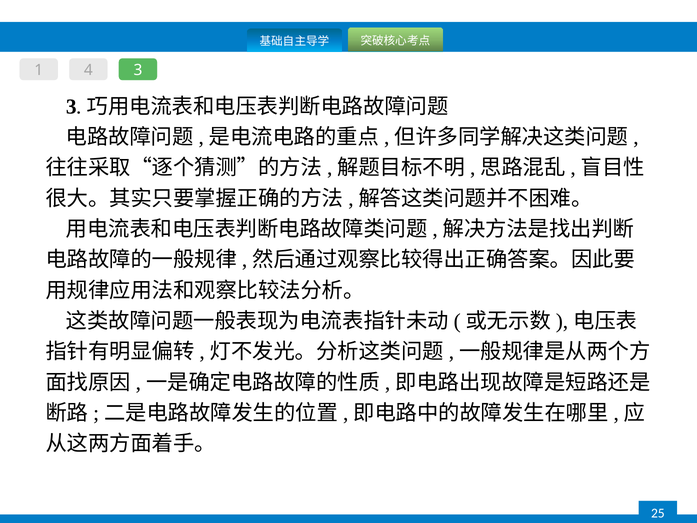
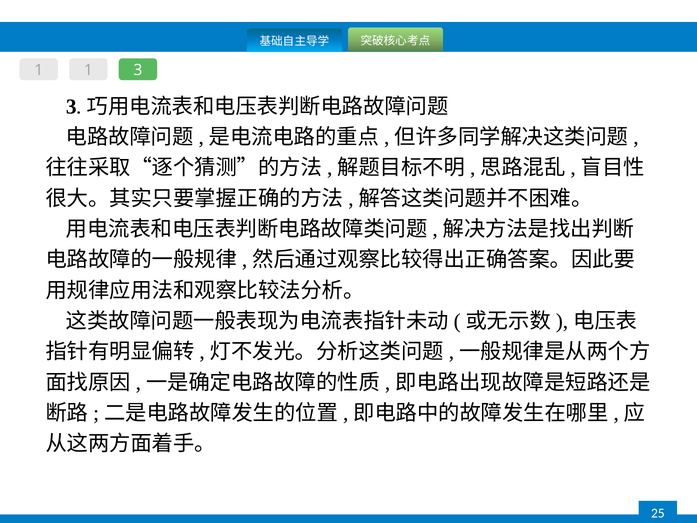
1 4: 4 -> 1
